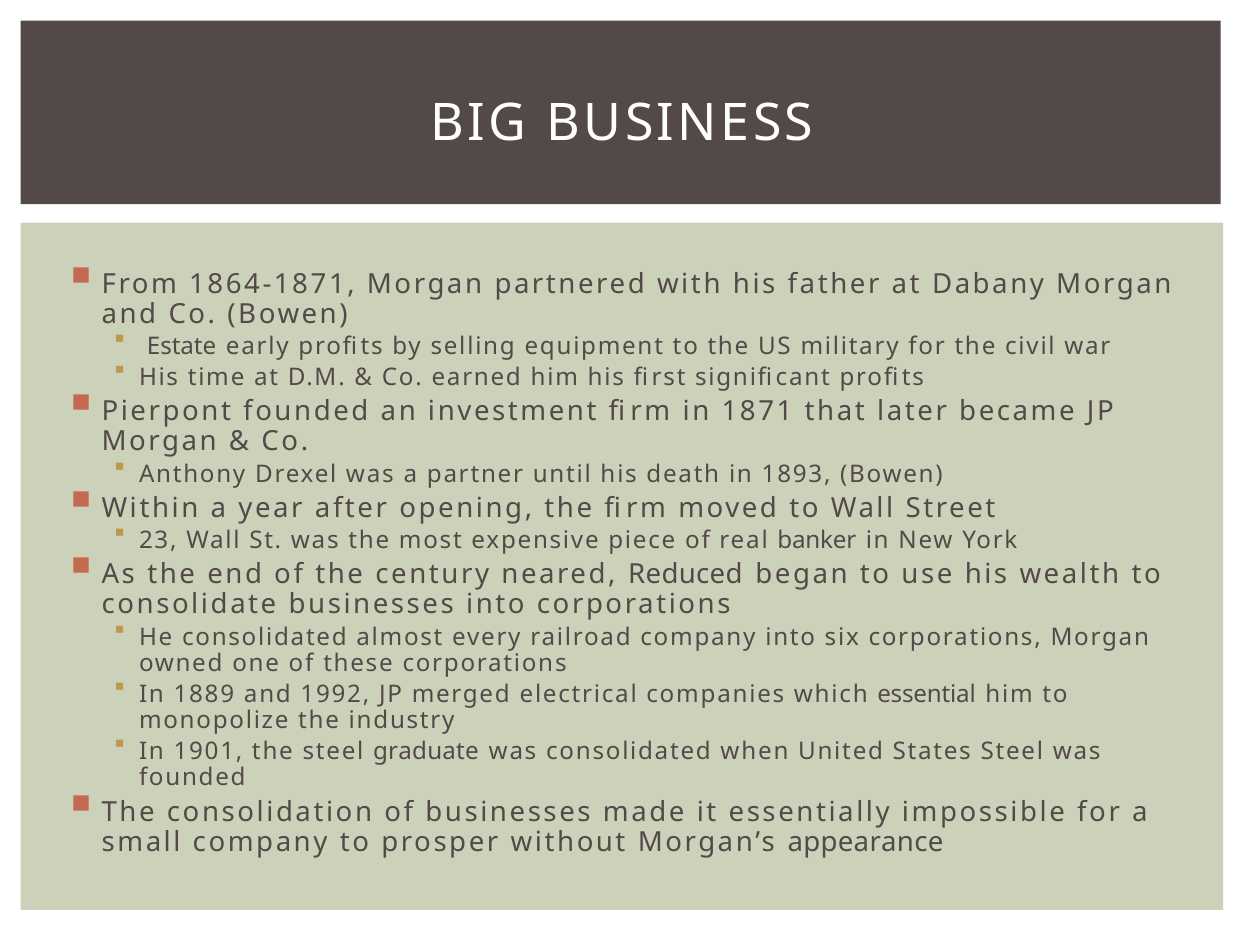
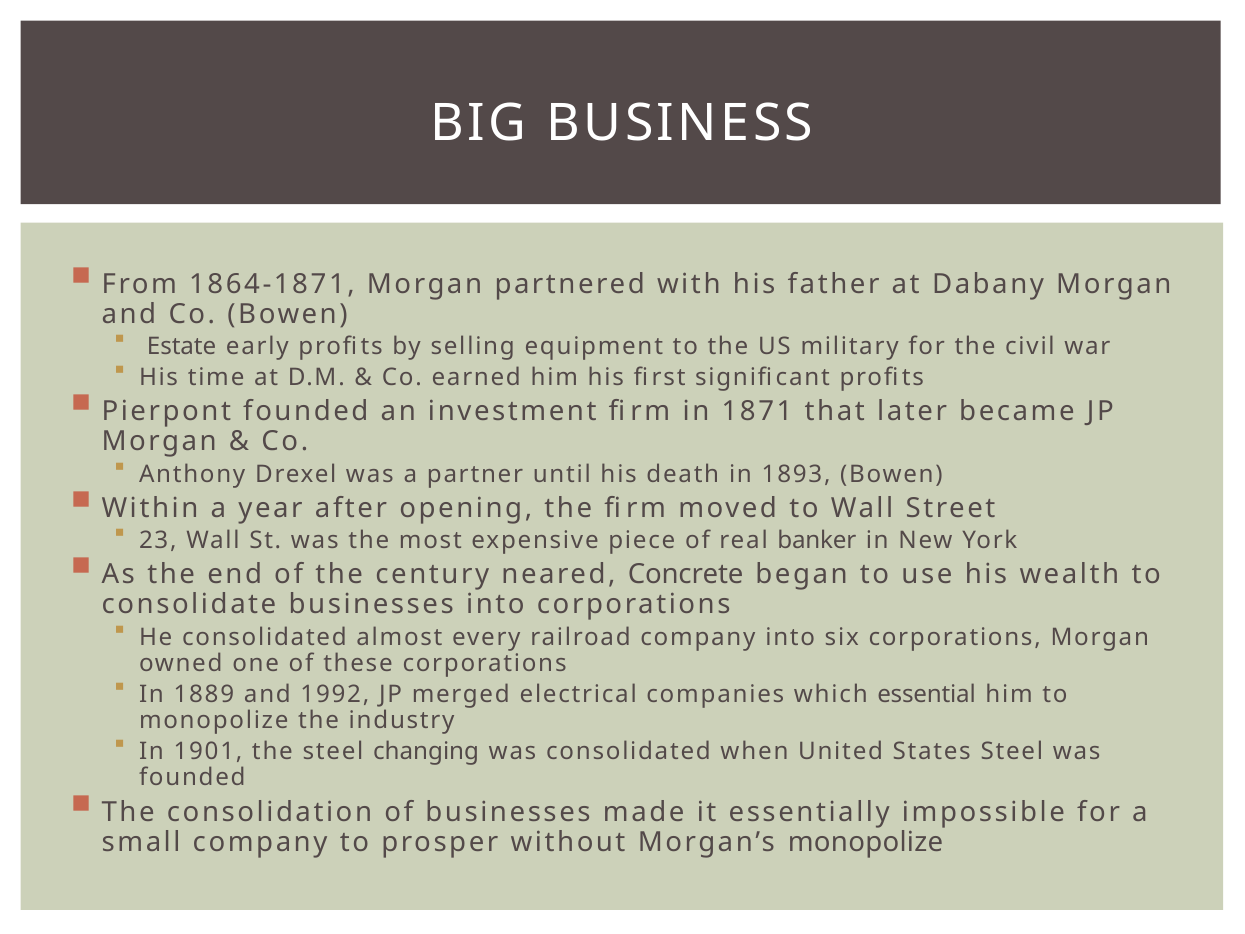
Reduced: Reduced -> Concrete
graduate: graduate -> changing
Morgan’s appearance: appearance -> monopolize
